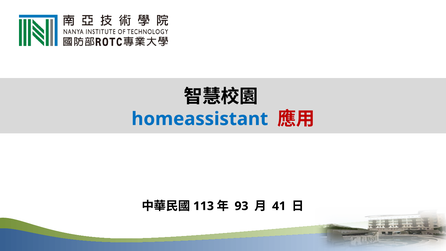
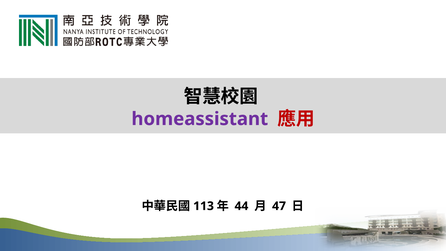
homeassistant colour: blue -> purple
93: 93 -> 44
41: 41 -> 47
